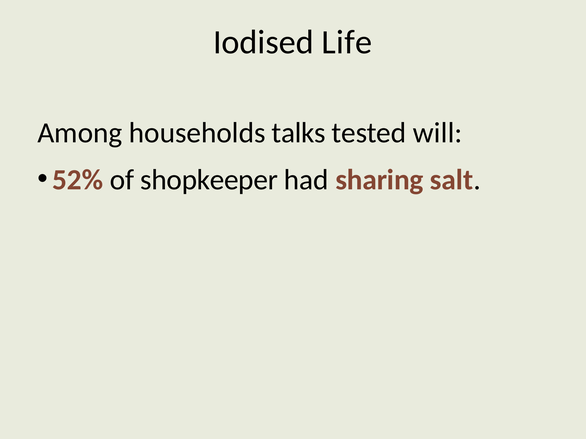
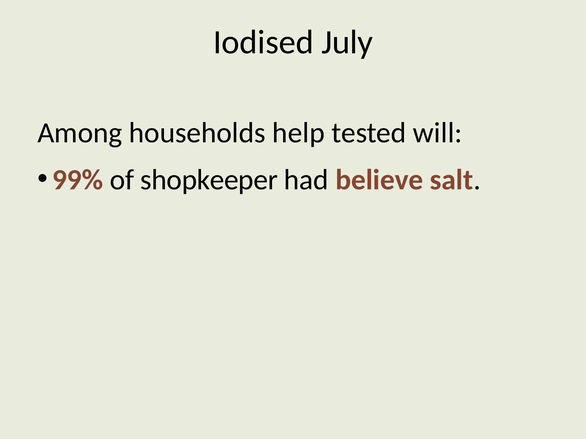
Life: Life -> July
talks: talks -> help
52%: 52% -> 99%
sharing: sharing -> believe
